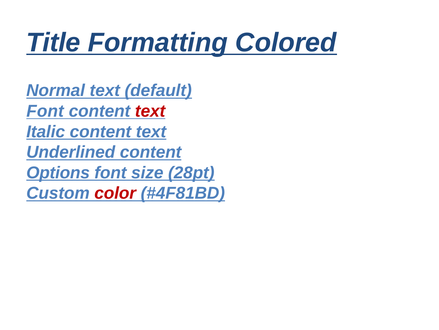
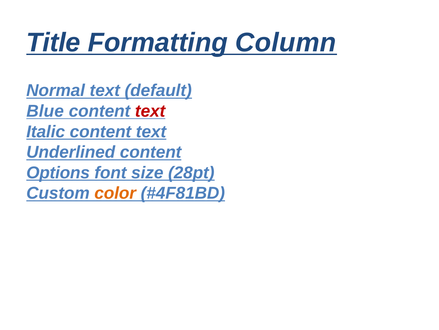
Colored: Colored -> Column
Font at (45, 111): Font -> Blue
color colour: red -> orange
